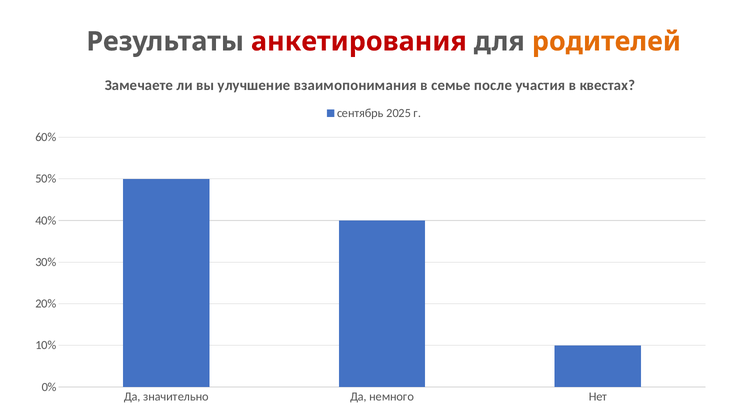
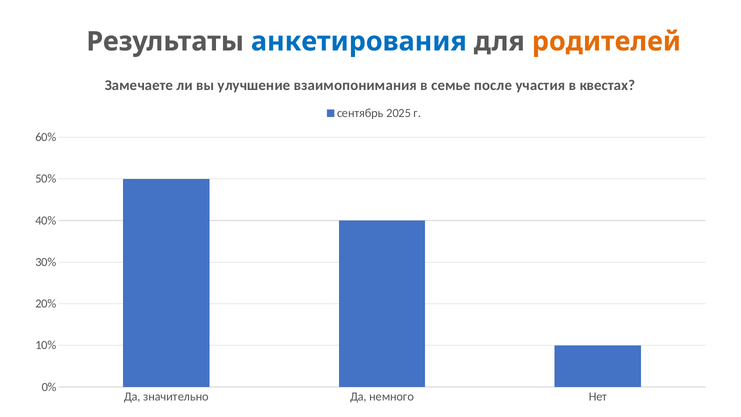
анкетирования colour: red -> blue
